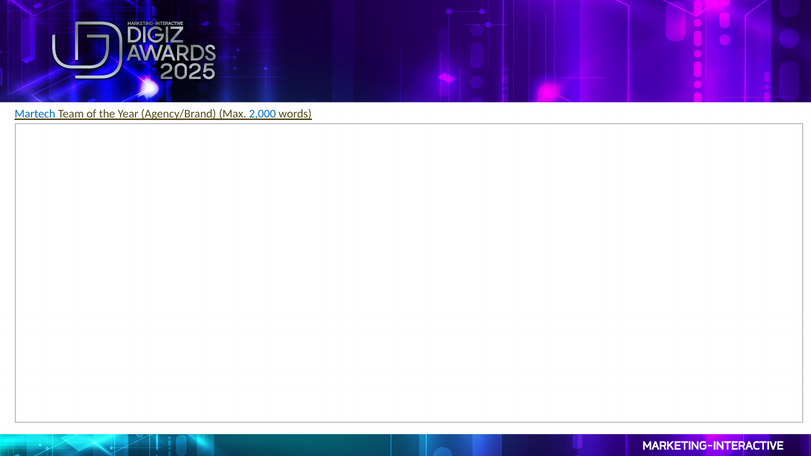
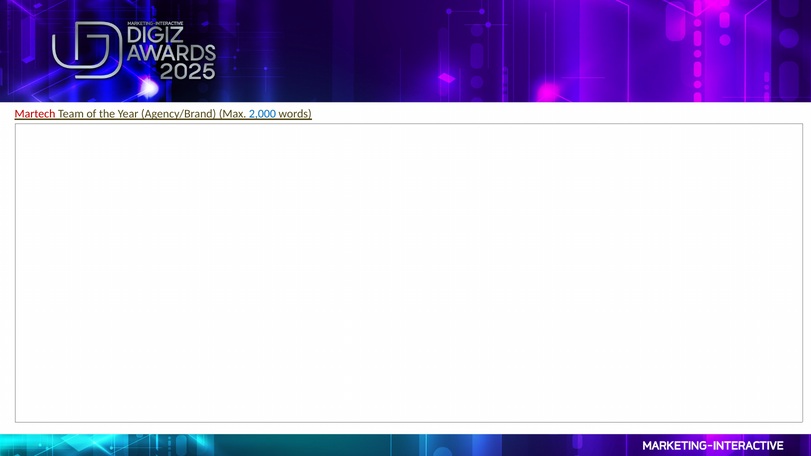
Martech colour: blue -> red
